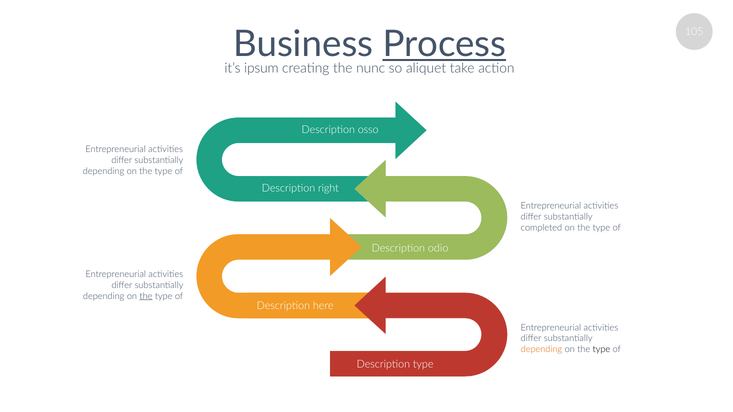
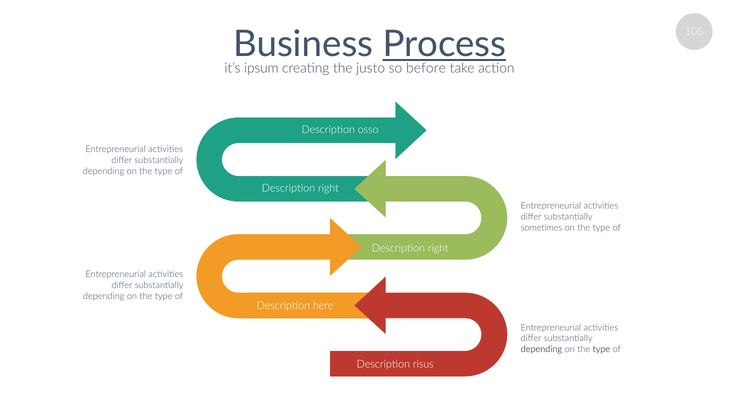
nunc: nunc -> justo
aliquet: aliquet -> before
completed: completed -> sometimes
odio at (438, 248): odio -> right
the at (146, 296) underline: present -> none
depending at (541, 350) colour: orange -> black
Description type: type -> risus
